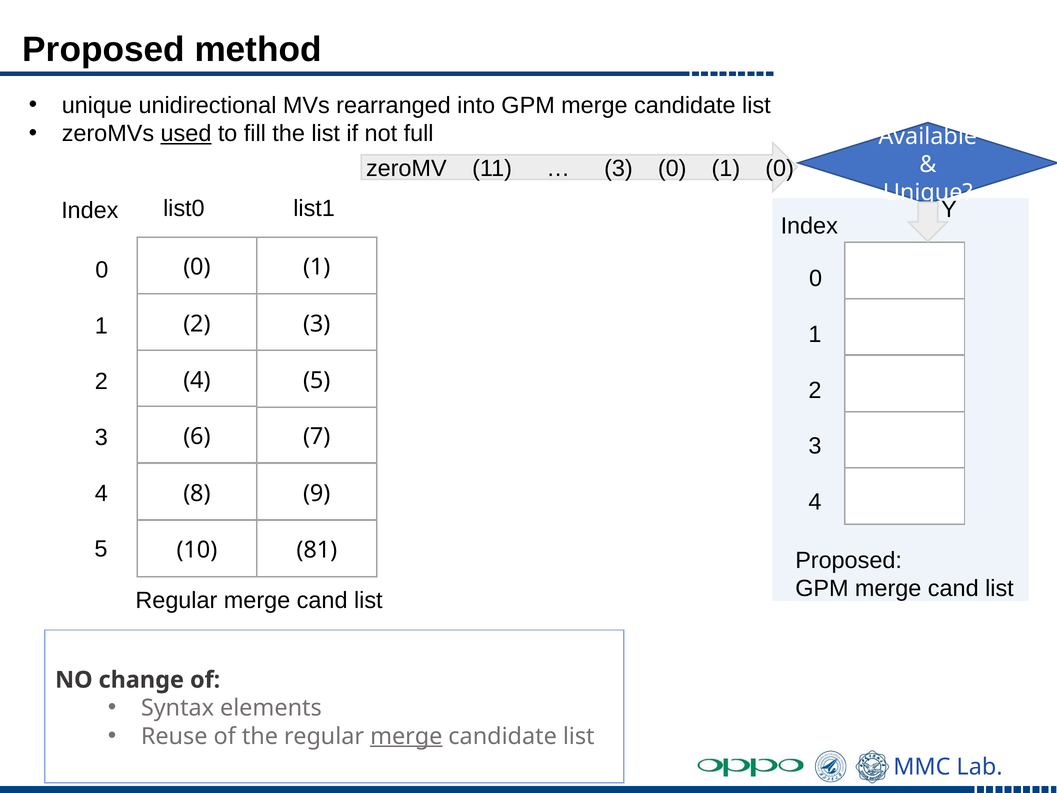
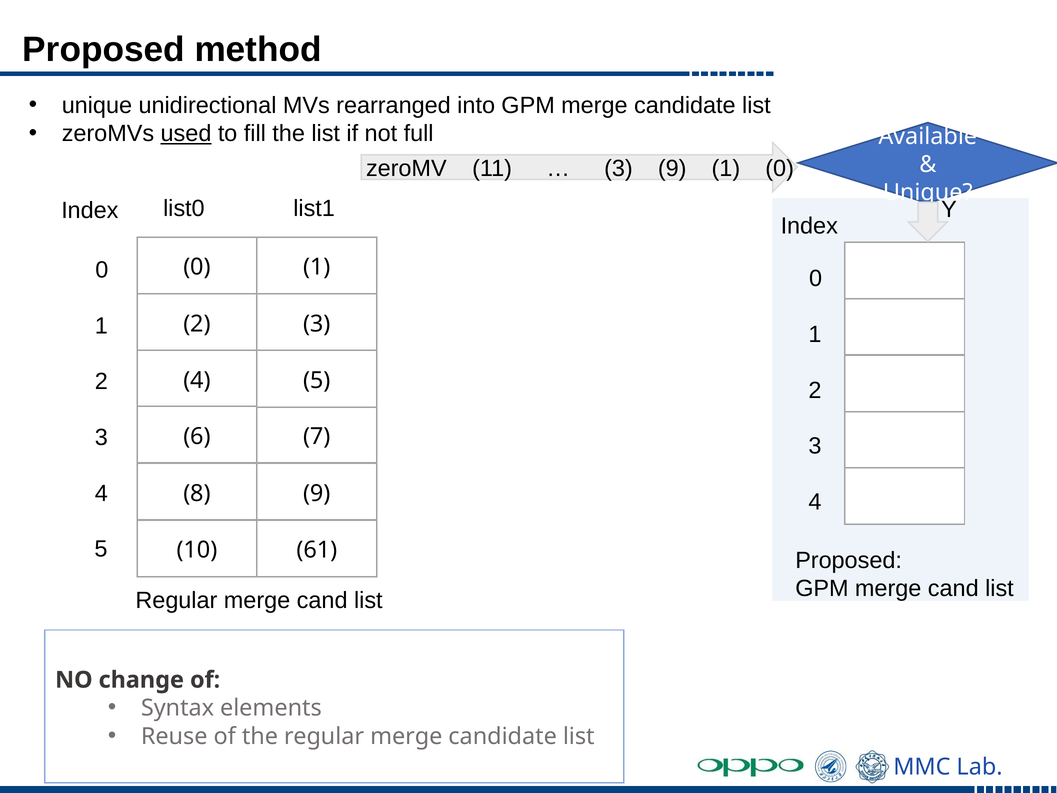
11 0: 0 -> 9
81: 81 -> 61
merge at (406, 736) underline: present -> none
